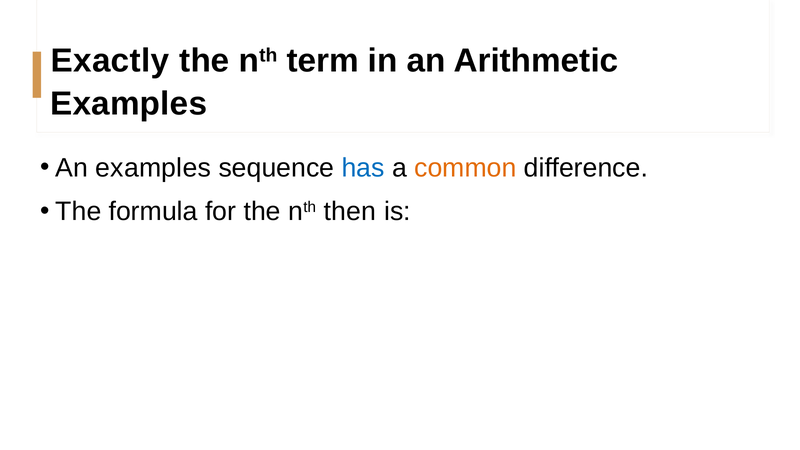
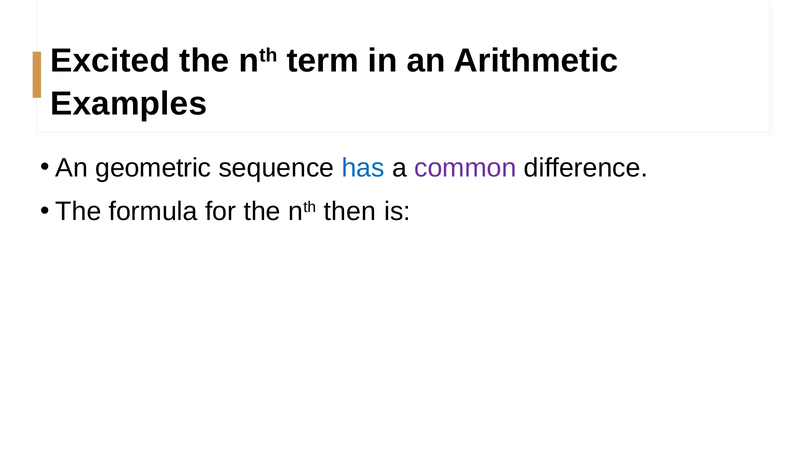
Exactly: Exactly -> Excited
An examples: examples -> geometric
common colour: orange -> purple
